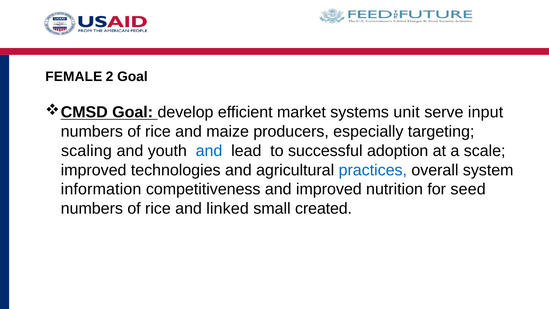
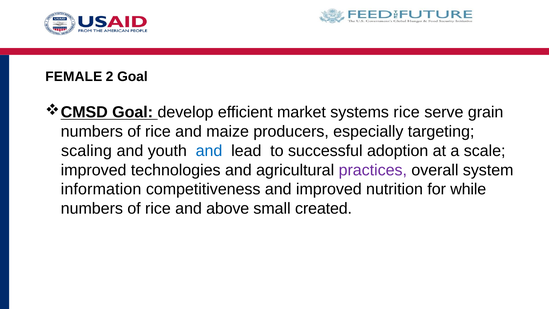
systems unit: unit -> rice
input: input -> grain
practices colour: blue -> purple
seed: seed -> while
linked: linked -> above
